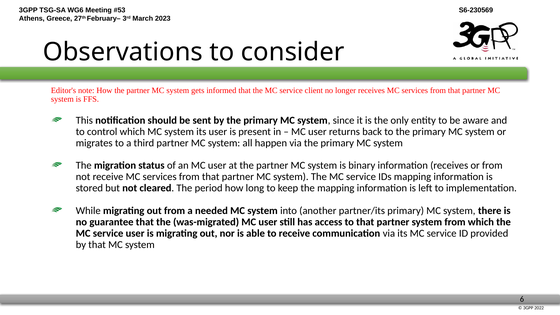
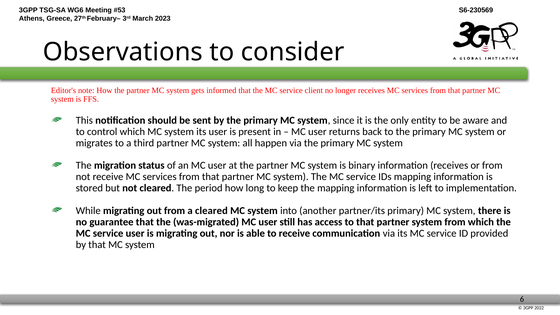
a needed: needed -> cleared
